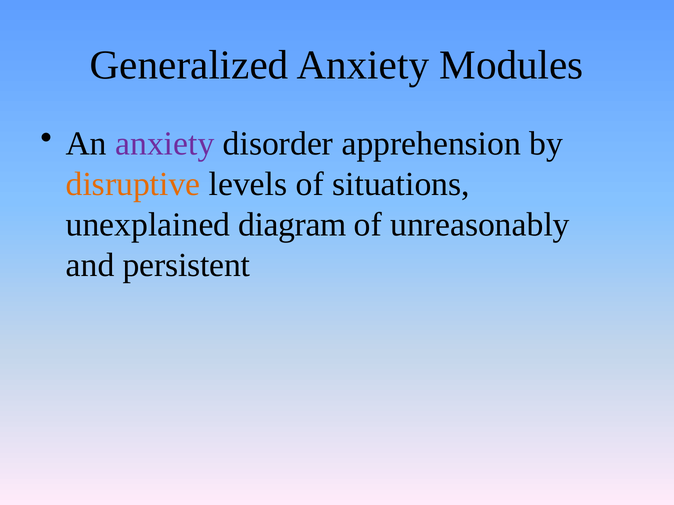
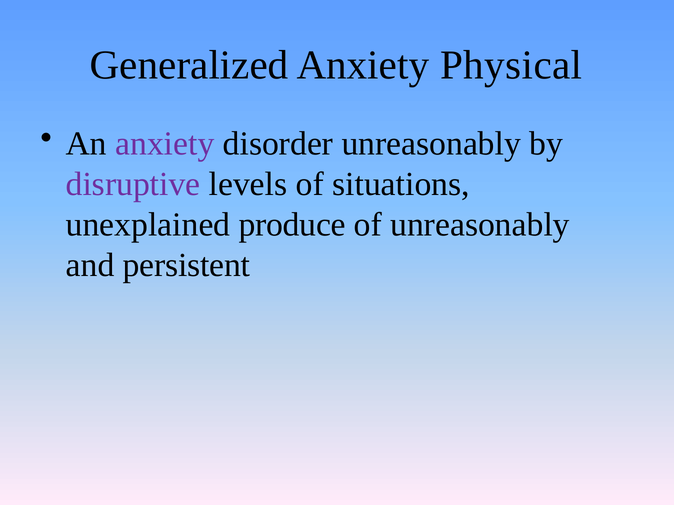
Modules: Modules -> Physical
disorder apprehension: apprehension -> unreasonably
disruptive colour: orange -> purple
diagram: diagram -> produce
